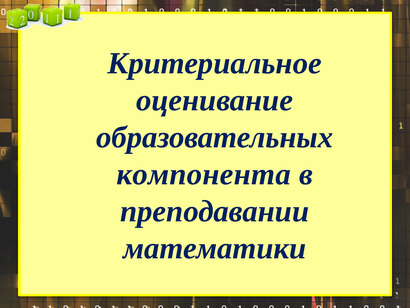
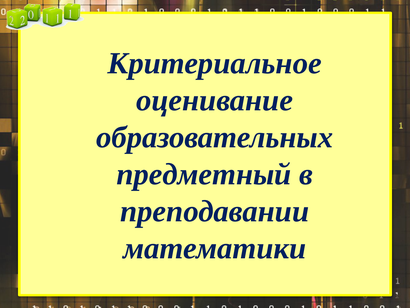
компонента: компонента -> предметный
